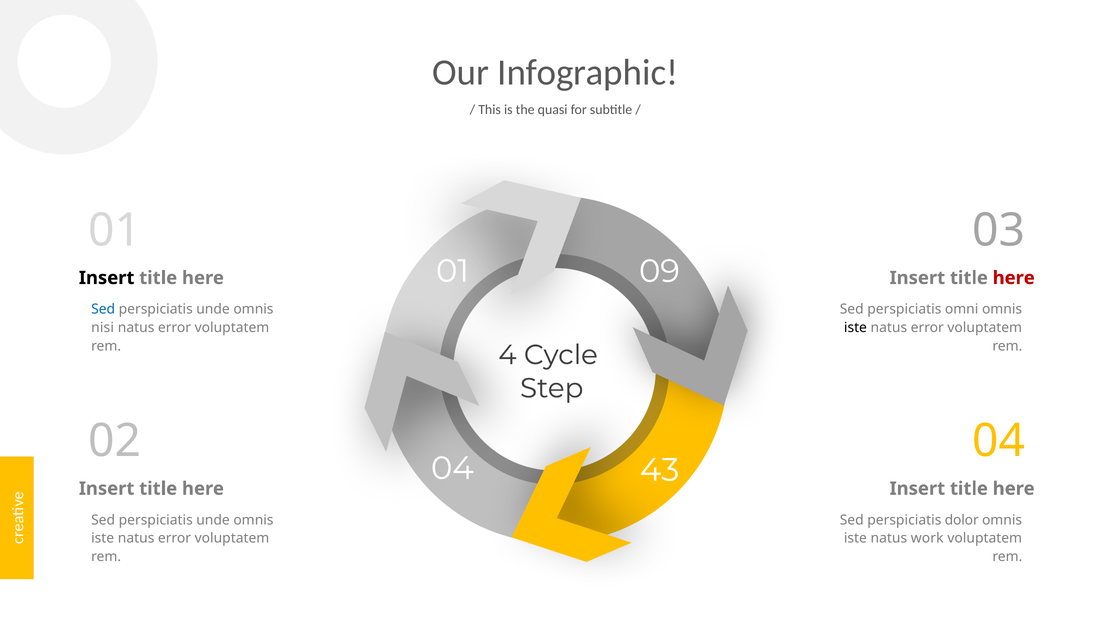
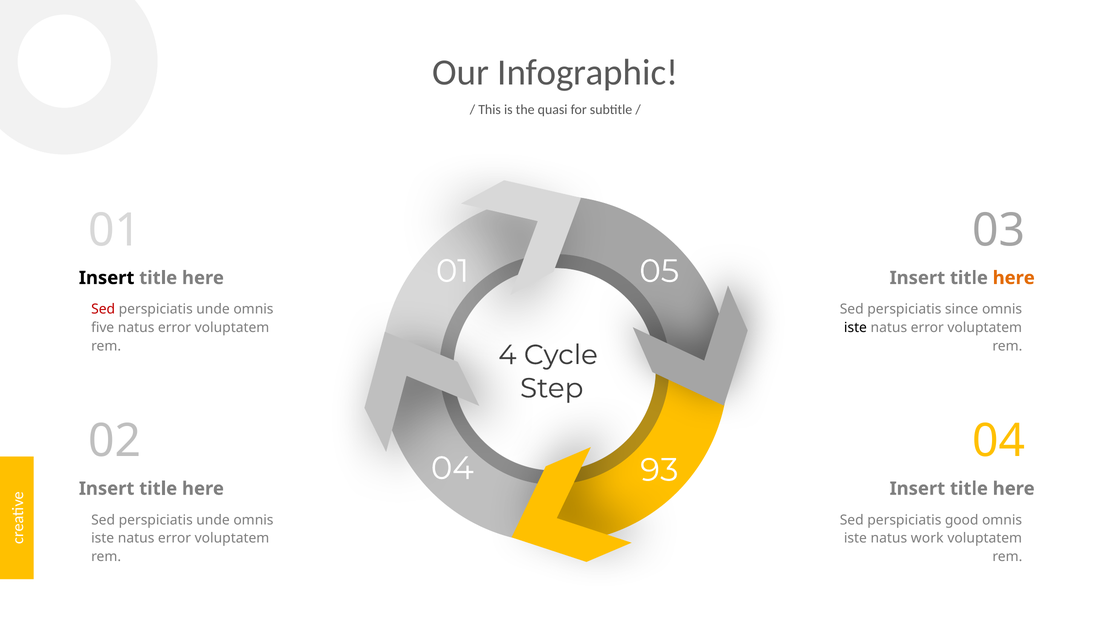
09: 09 -> 05
here at (1014, 278) colour: red -> orange
Sed at (103, 309) colour: blue -> red
omni: omni -> since
nisi: nisi -> five
43: 43 -> 93
dolor: dolor -> good
